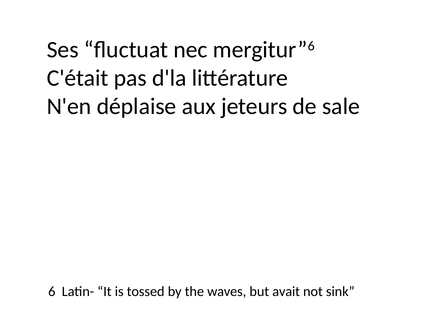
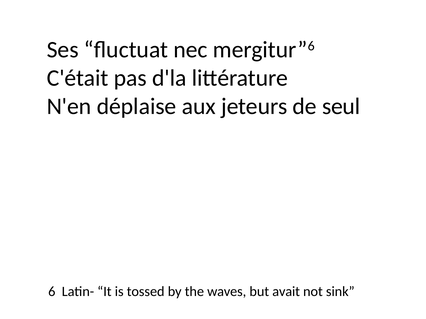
sale: sale -> seul
